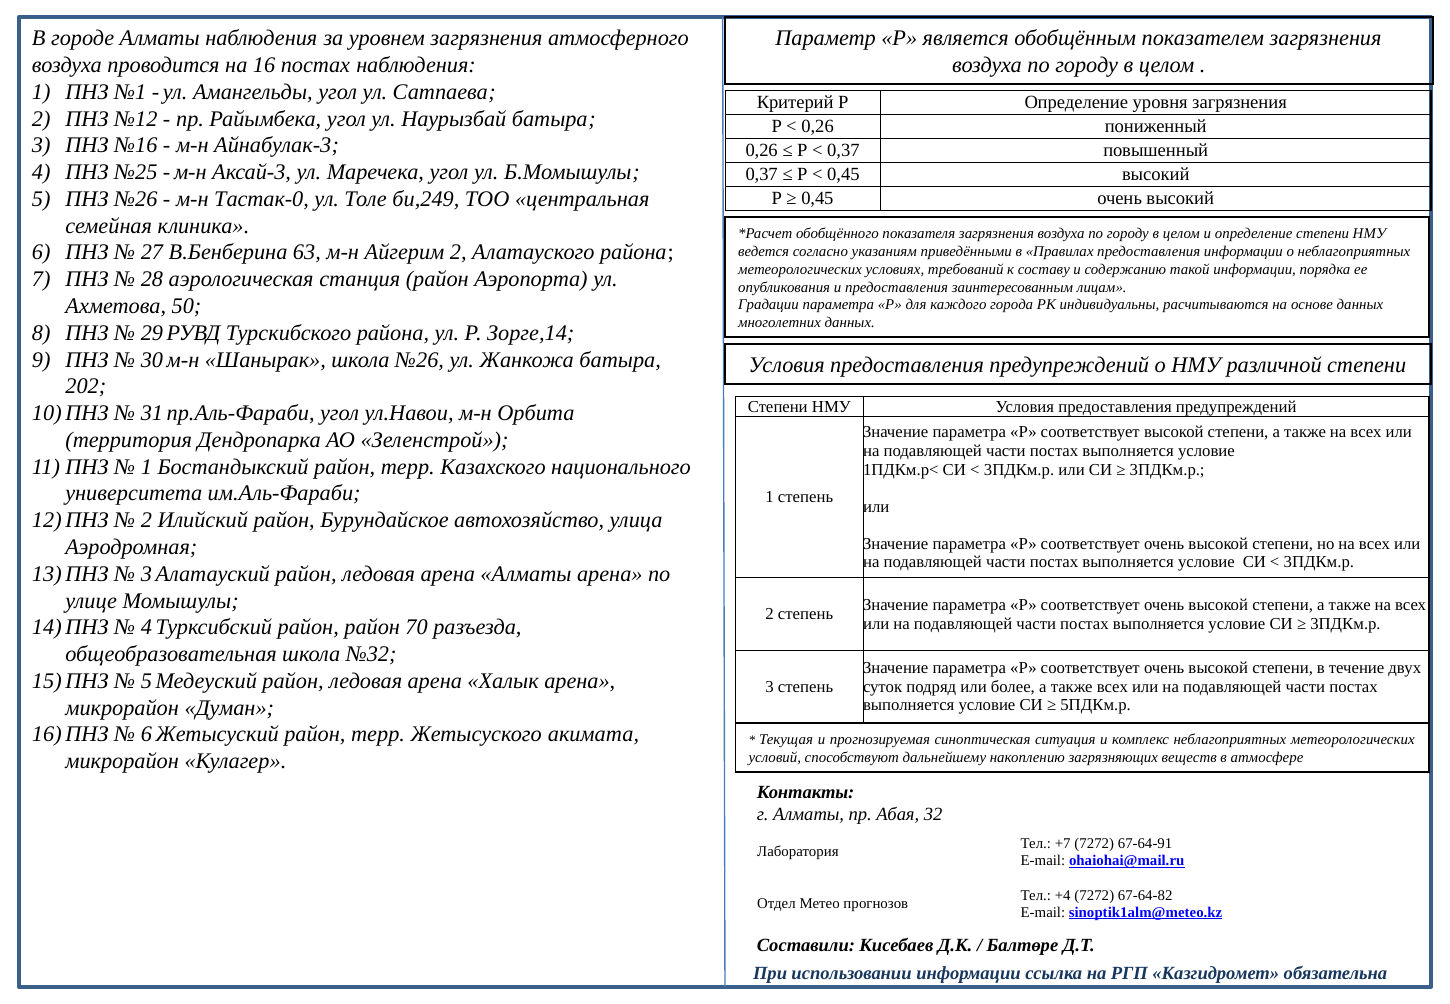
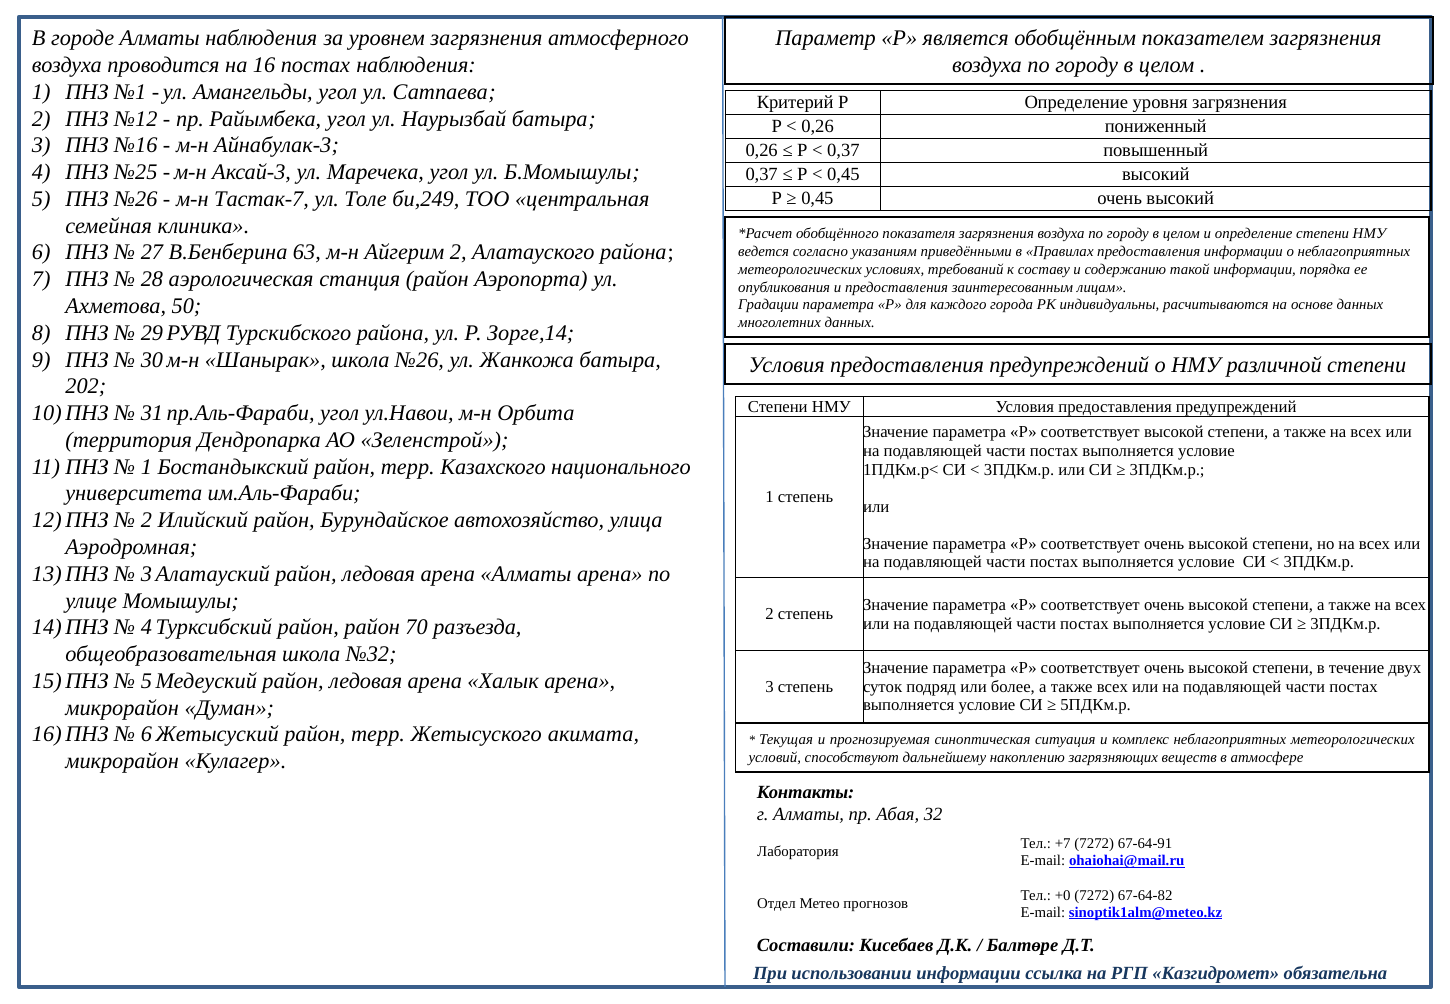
Тастак-0: Тастак-0 -> Тастак-7
+4: +4 -> +0
